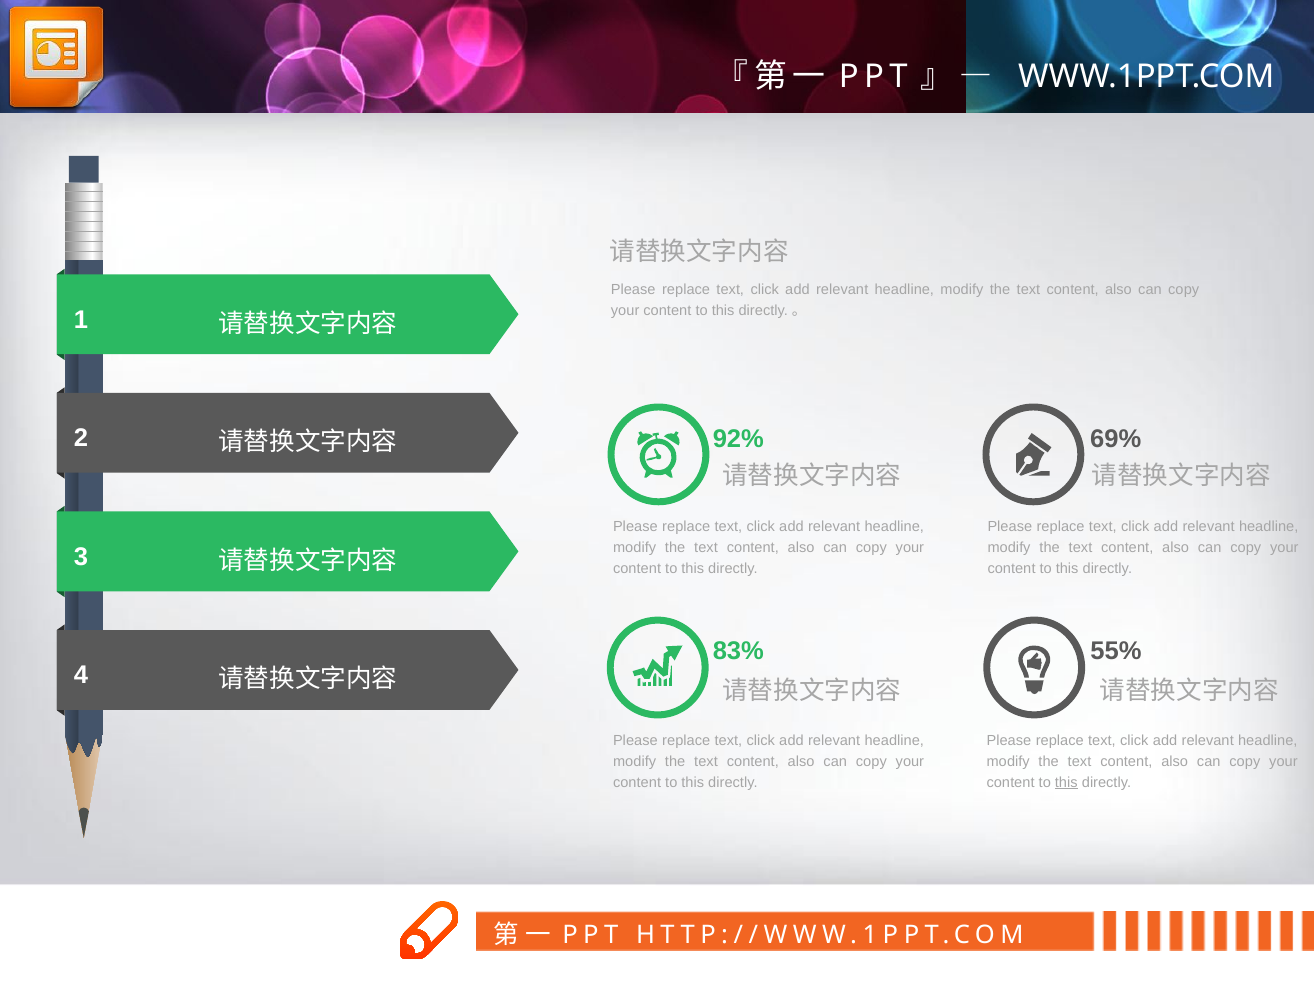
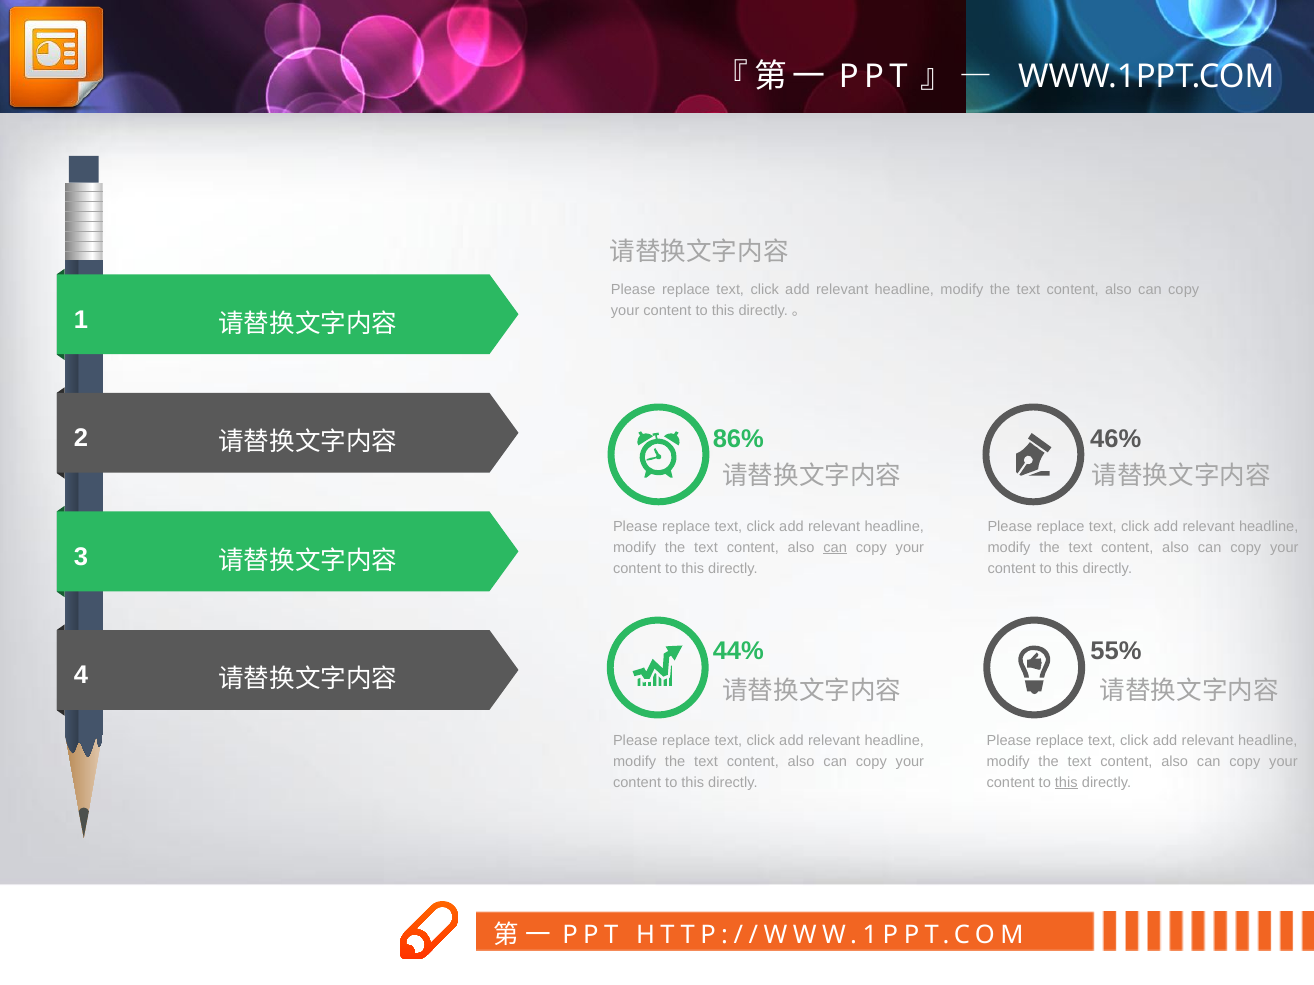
92%: 92% -> 86%
69%: 69% -> 46%
can at (835, 548) underline: none -> present
83%: 83% -> 44%
